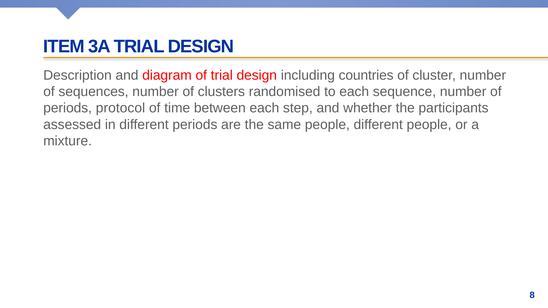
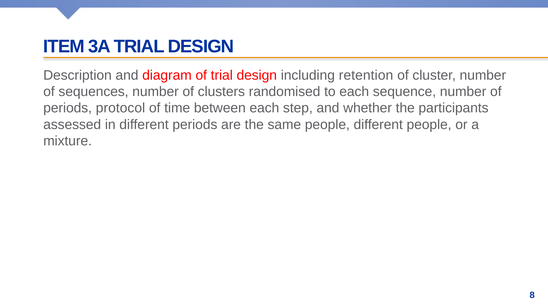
countries: countries -> retention
